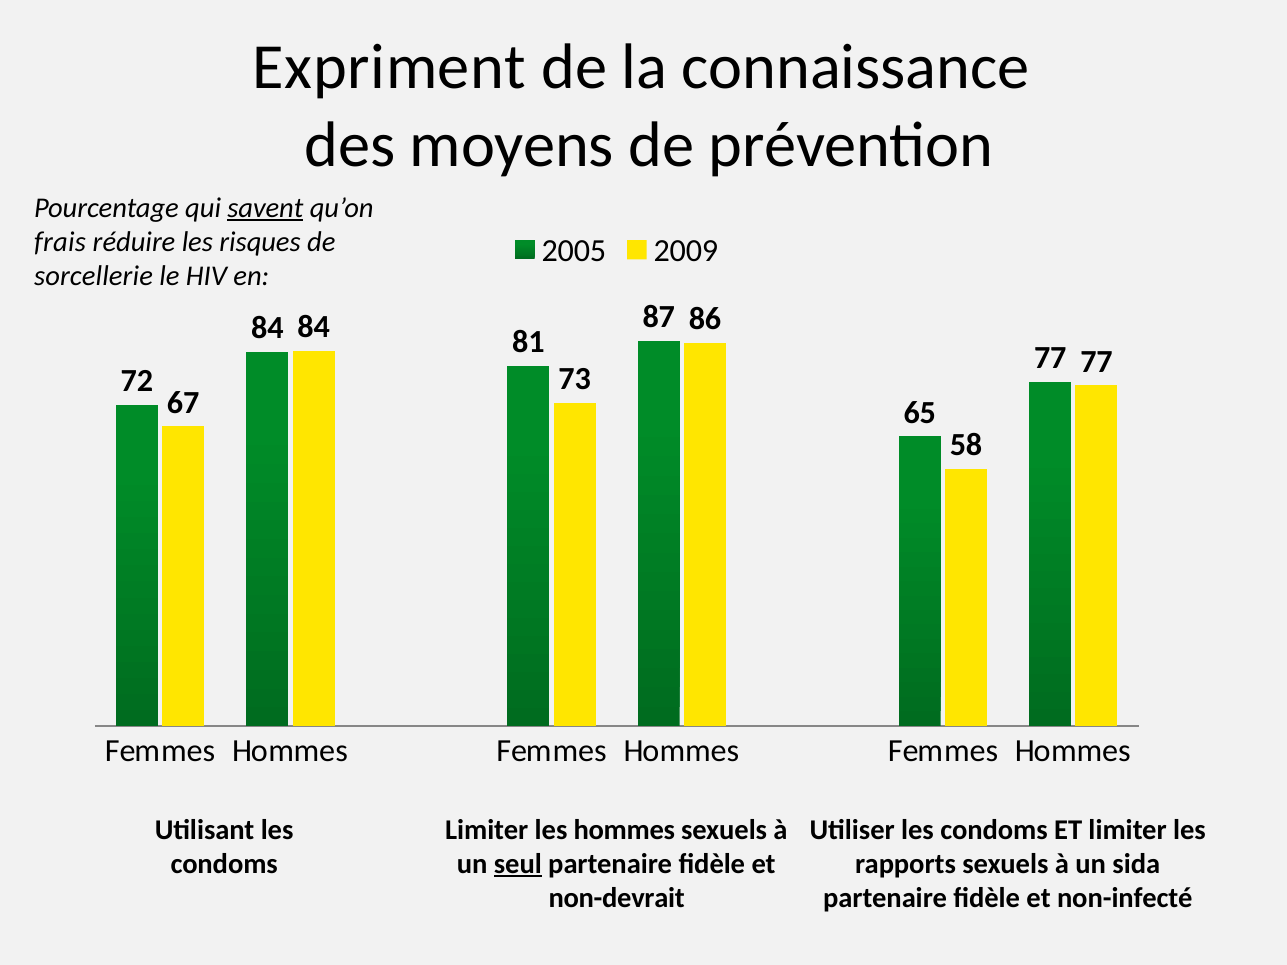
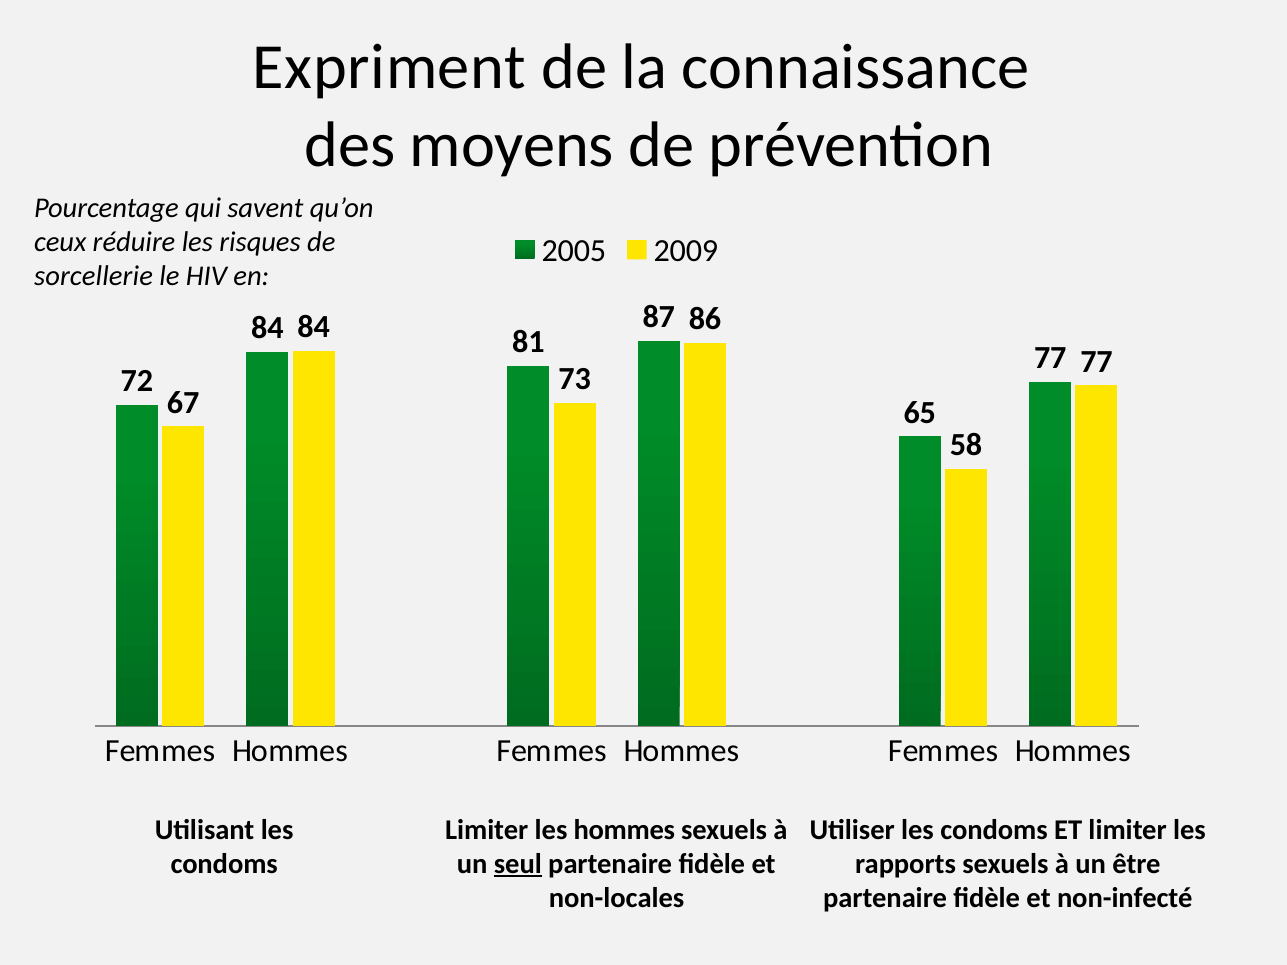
savent underline: present -> none
frais: frais -> ceux
sida: sida -> être
non-devrait: non-devrait -> non-locales
